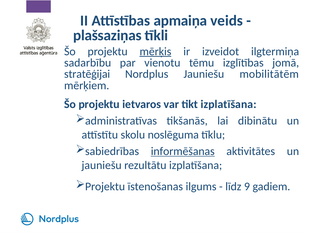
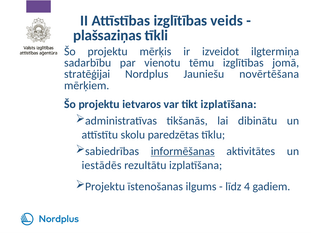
Attīstības apmaiņa: apmaiņa -> izglītības
mērķis underline: present -> none
mobilitātēm: mobilitātēm -> novērtēšana
noslēguma: noslēguma -> paredzētas
jauniešu at (102, 166): jauniešu -> iestādēs
9: 9 -> 4
